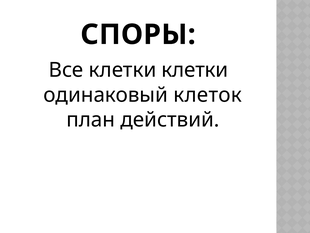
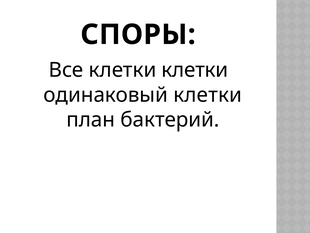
одинаковый клеток: клеток -> клетки
действий: действий -> бактерий
